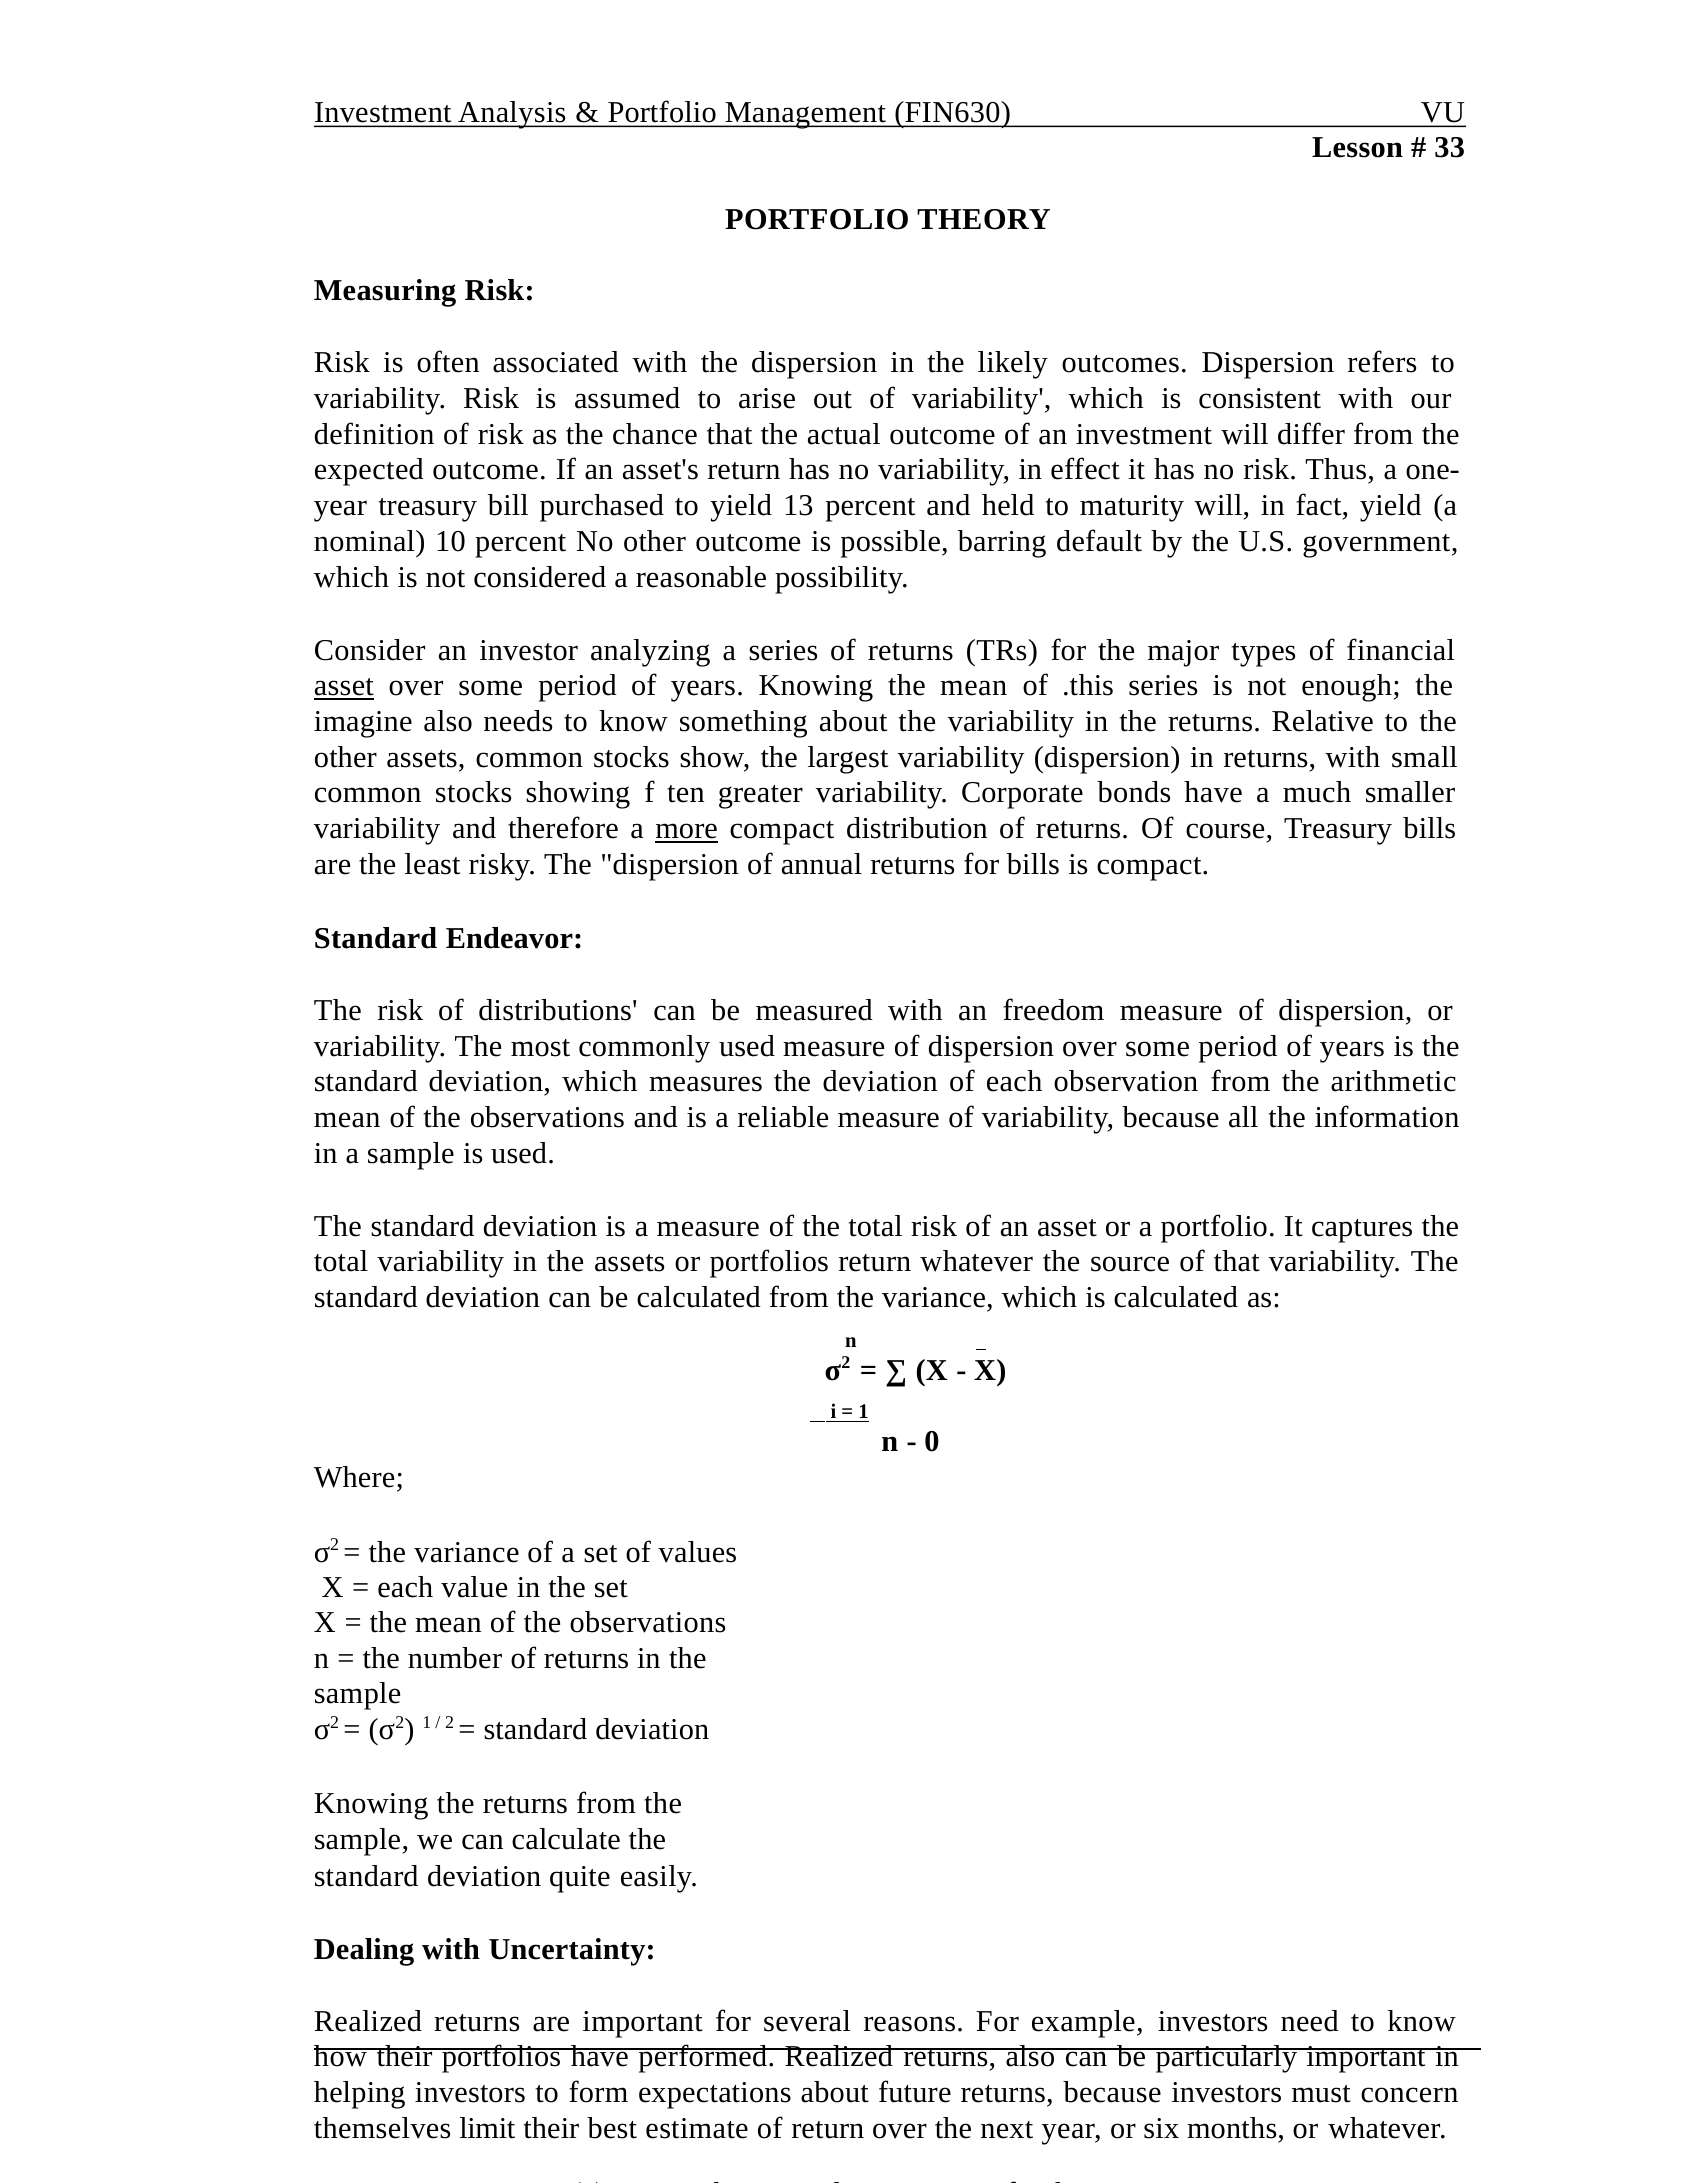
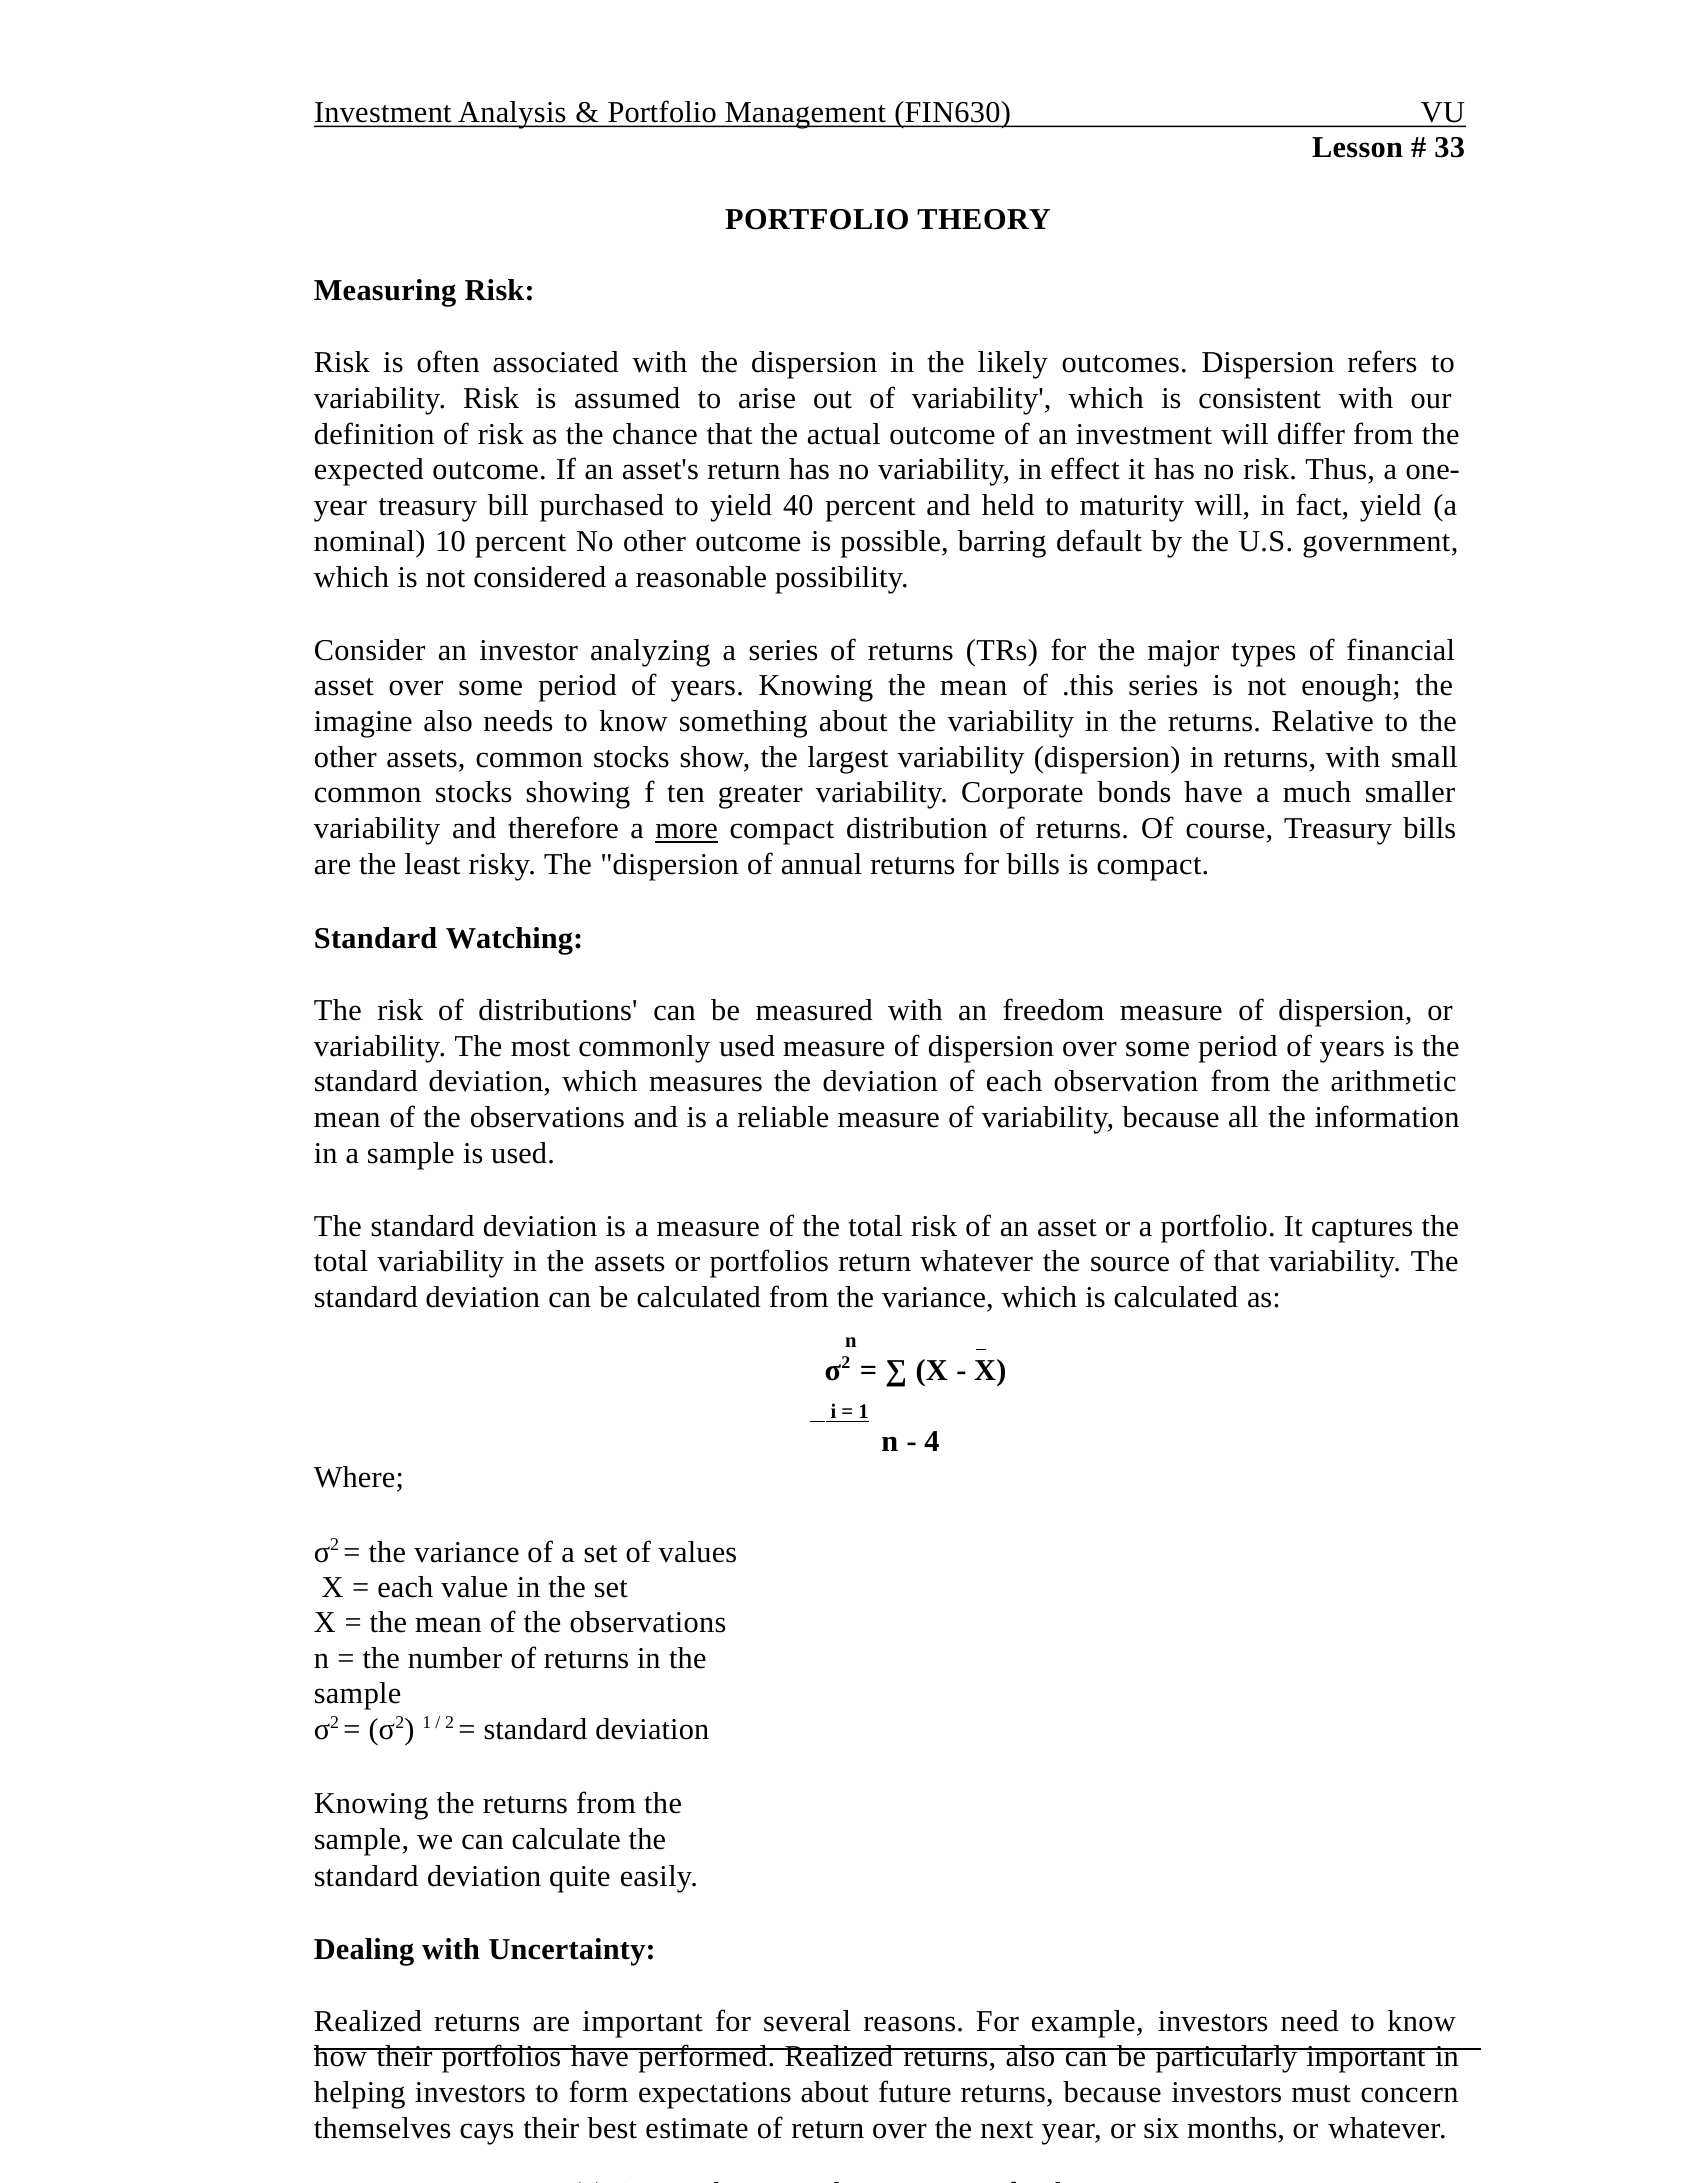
13: 13 -> 40
asset at (344, 686) underline: present -> none
Endeavor: Endeavor -> Watching
0: 0 -> 4
limit: limit -> cays
